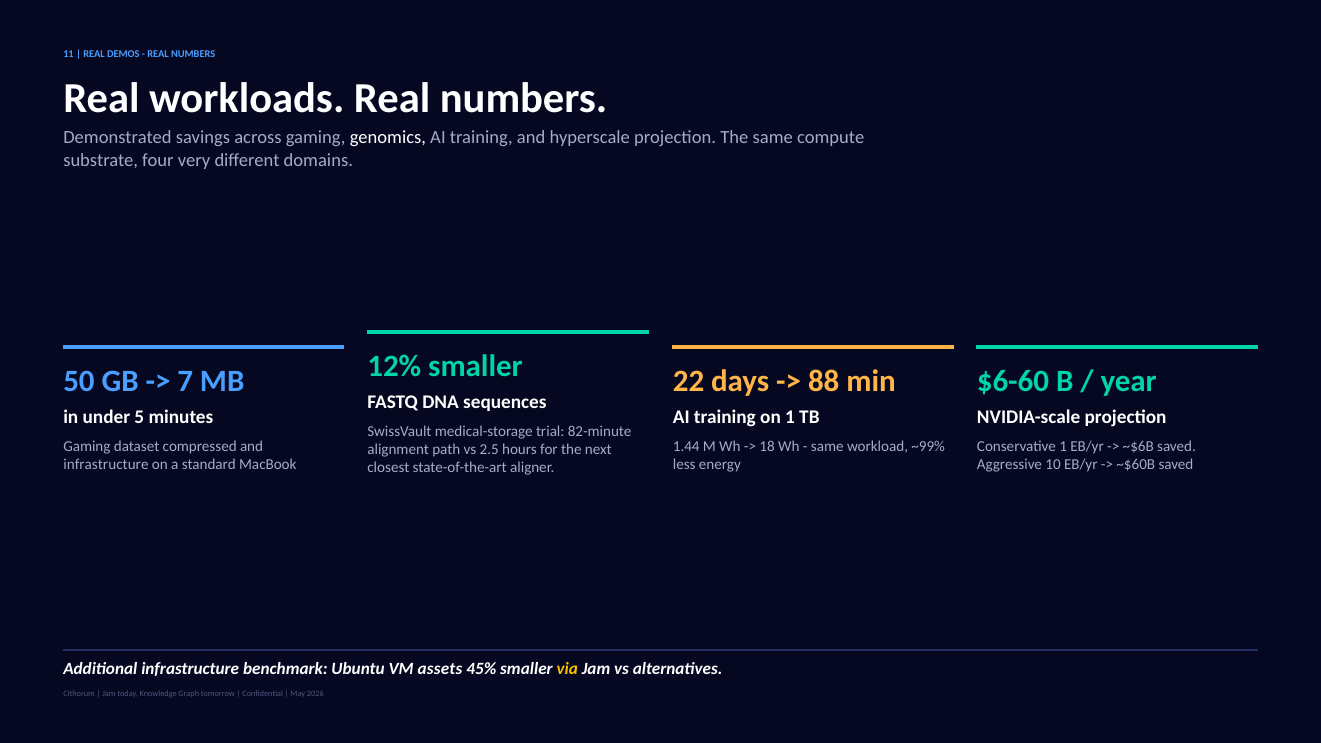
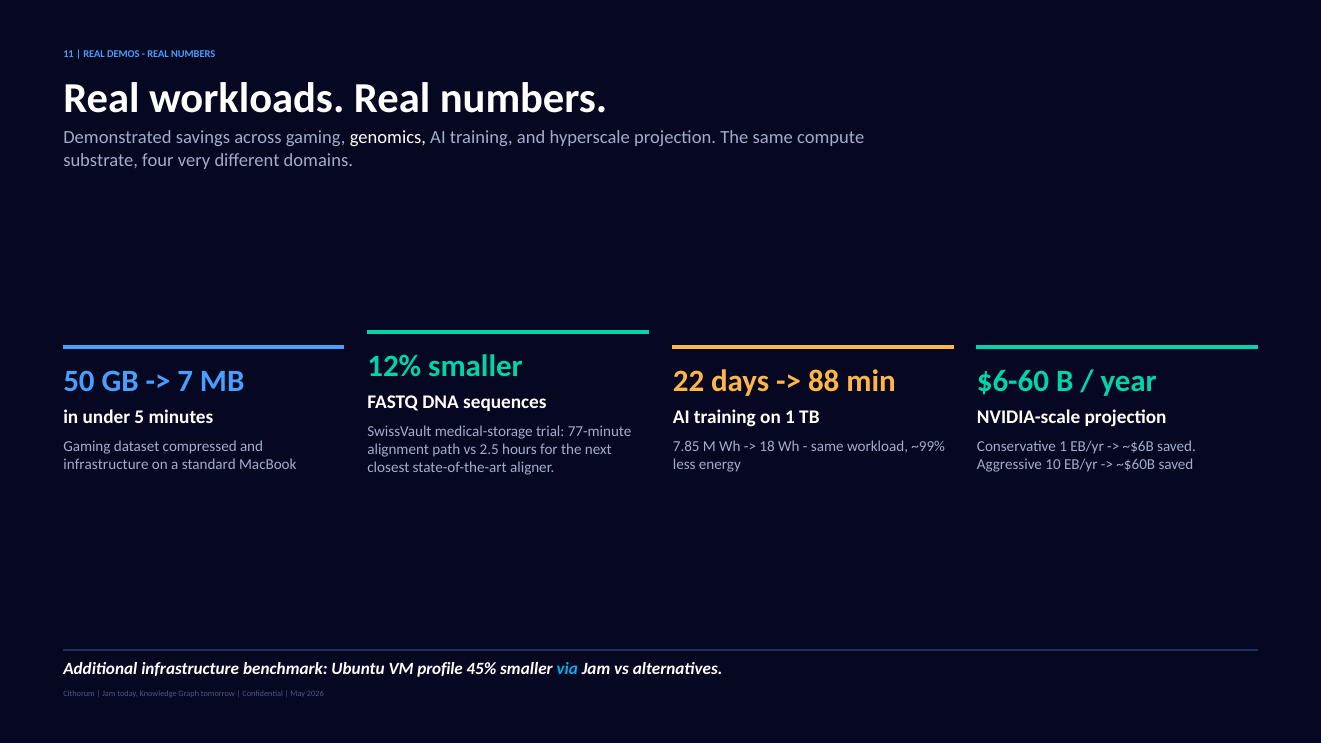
82-minute: 82-minute -> 77-minute
1.44: 1.44 -> 7.85
assets: assets -> profile
via colour: yellow -> light blue
